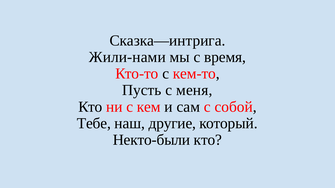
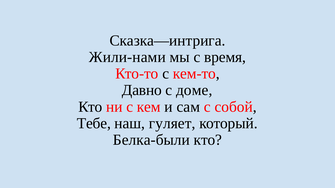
Пусть: Пусть -> Давно
меня: меня -> доме
другие: другие -> гуляет
Некто-были: Некто-были -> Белка-были
